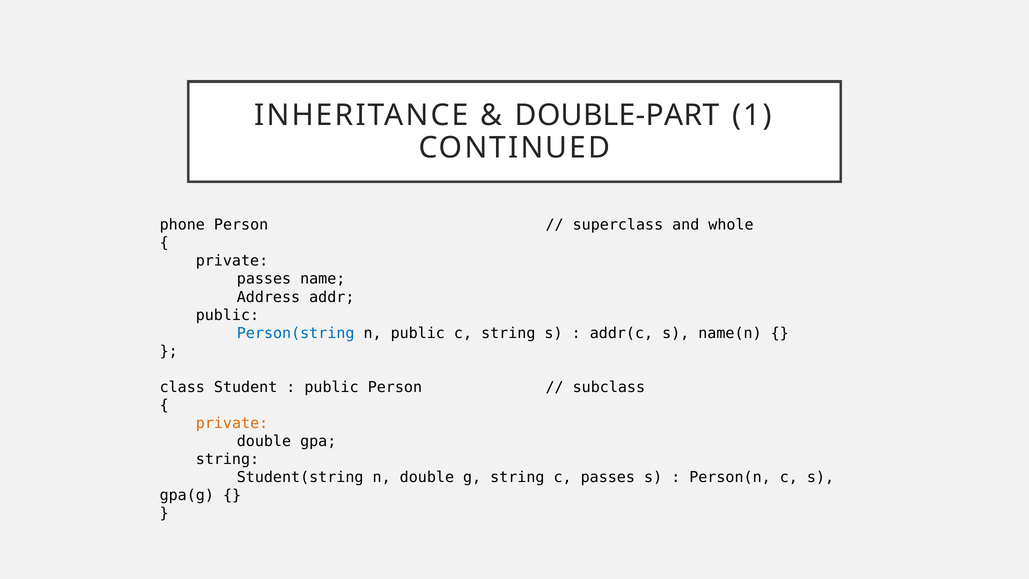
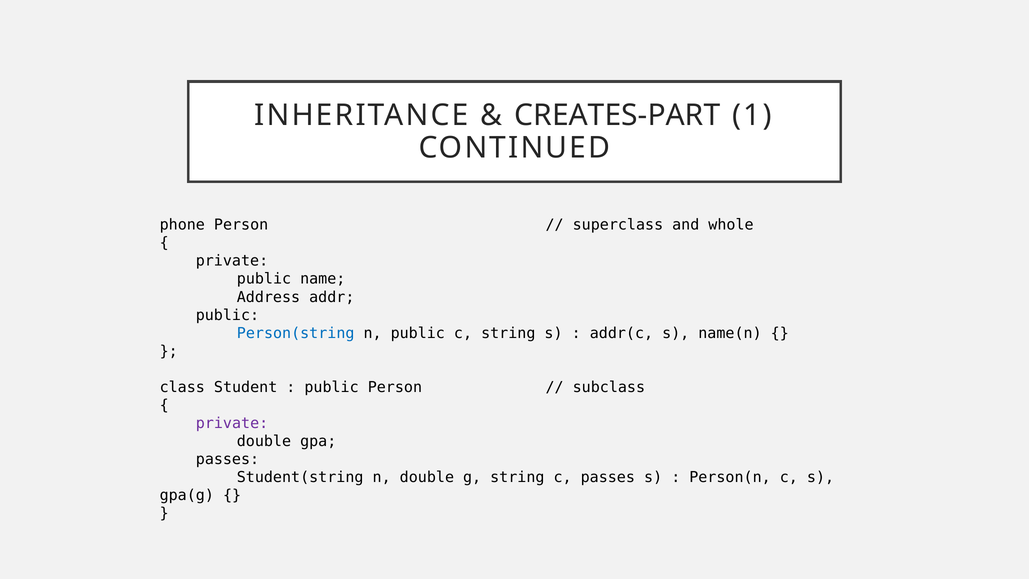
DOUBLE-PART: DOUBLE-PART -> CREATES-PART
passes at (264, 279): passes -> public
private at (232, 423) colour: orange -> purple
string at (227, 459): string -> passes
